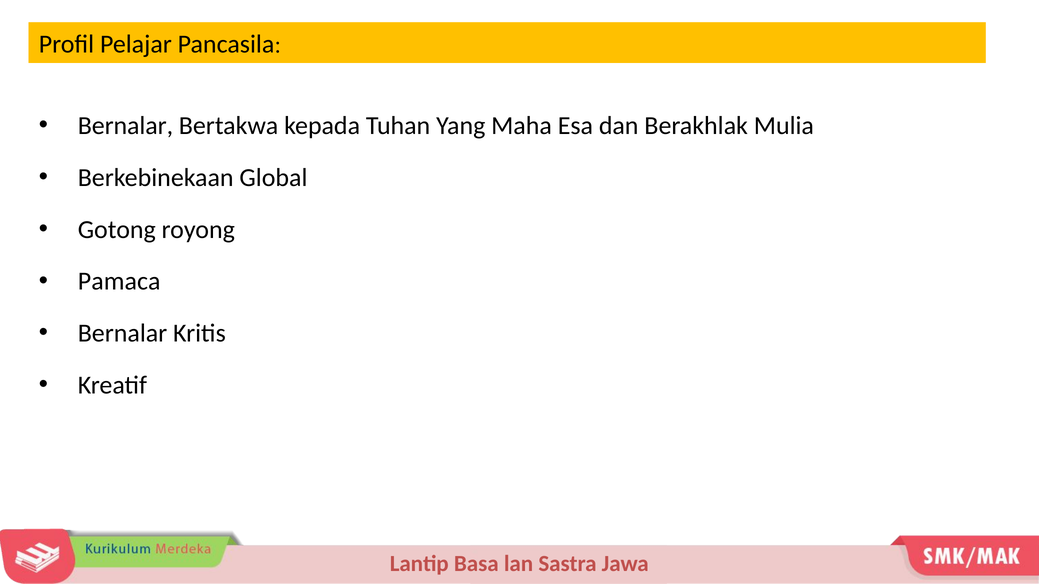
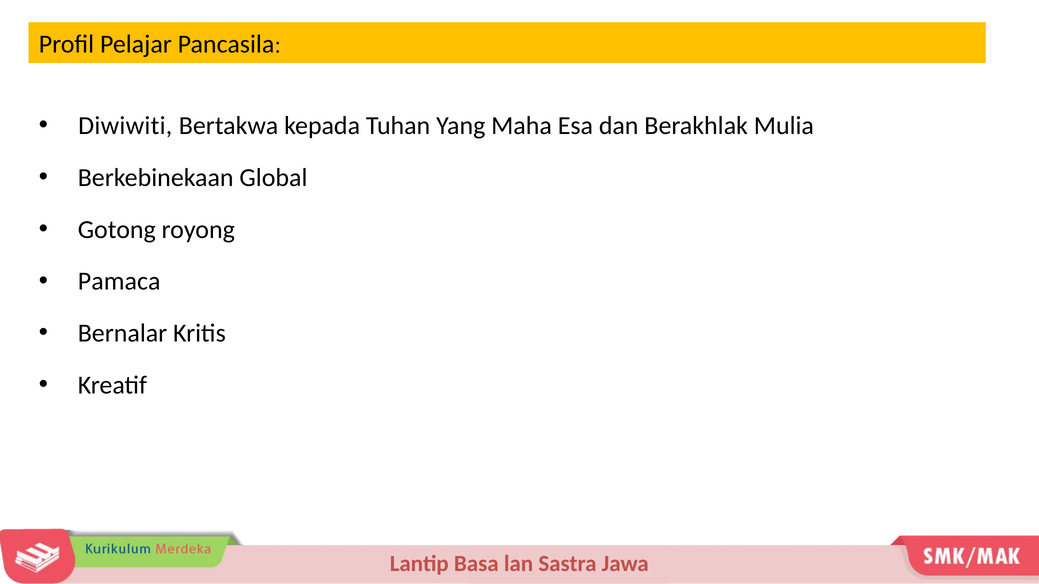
Bernalar at (125, 126): Bernalar -> Diwiwiti
